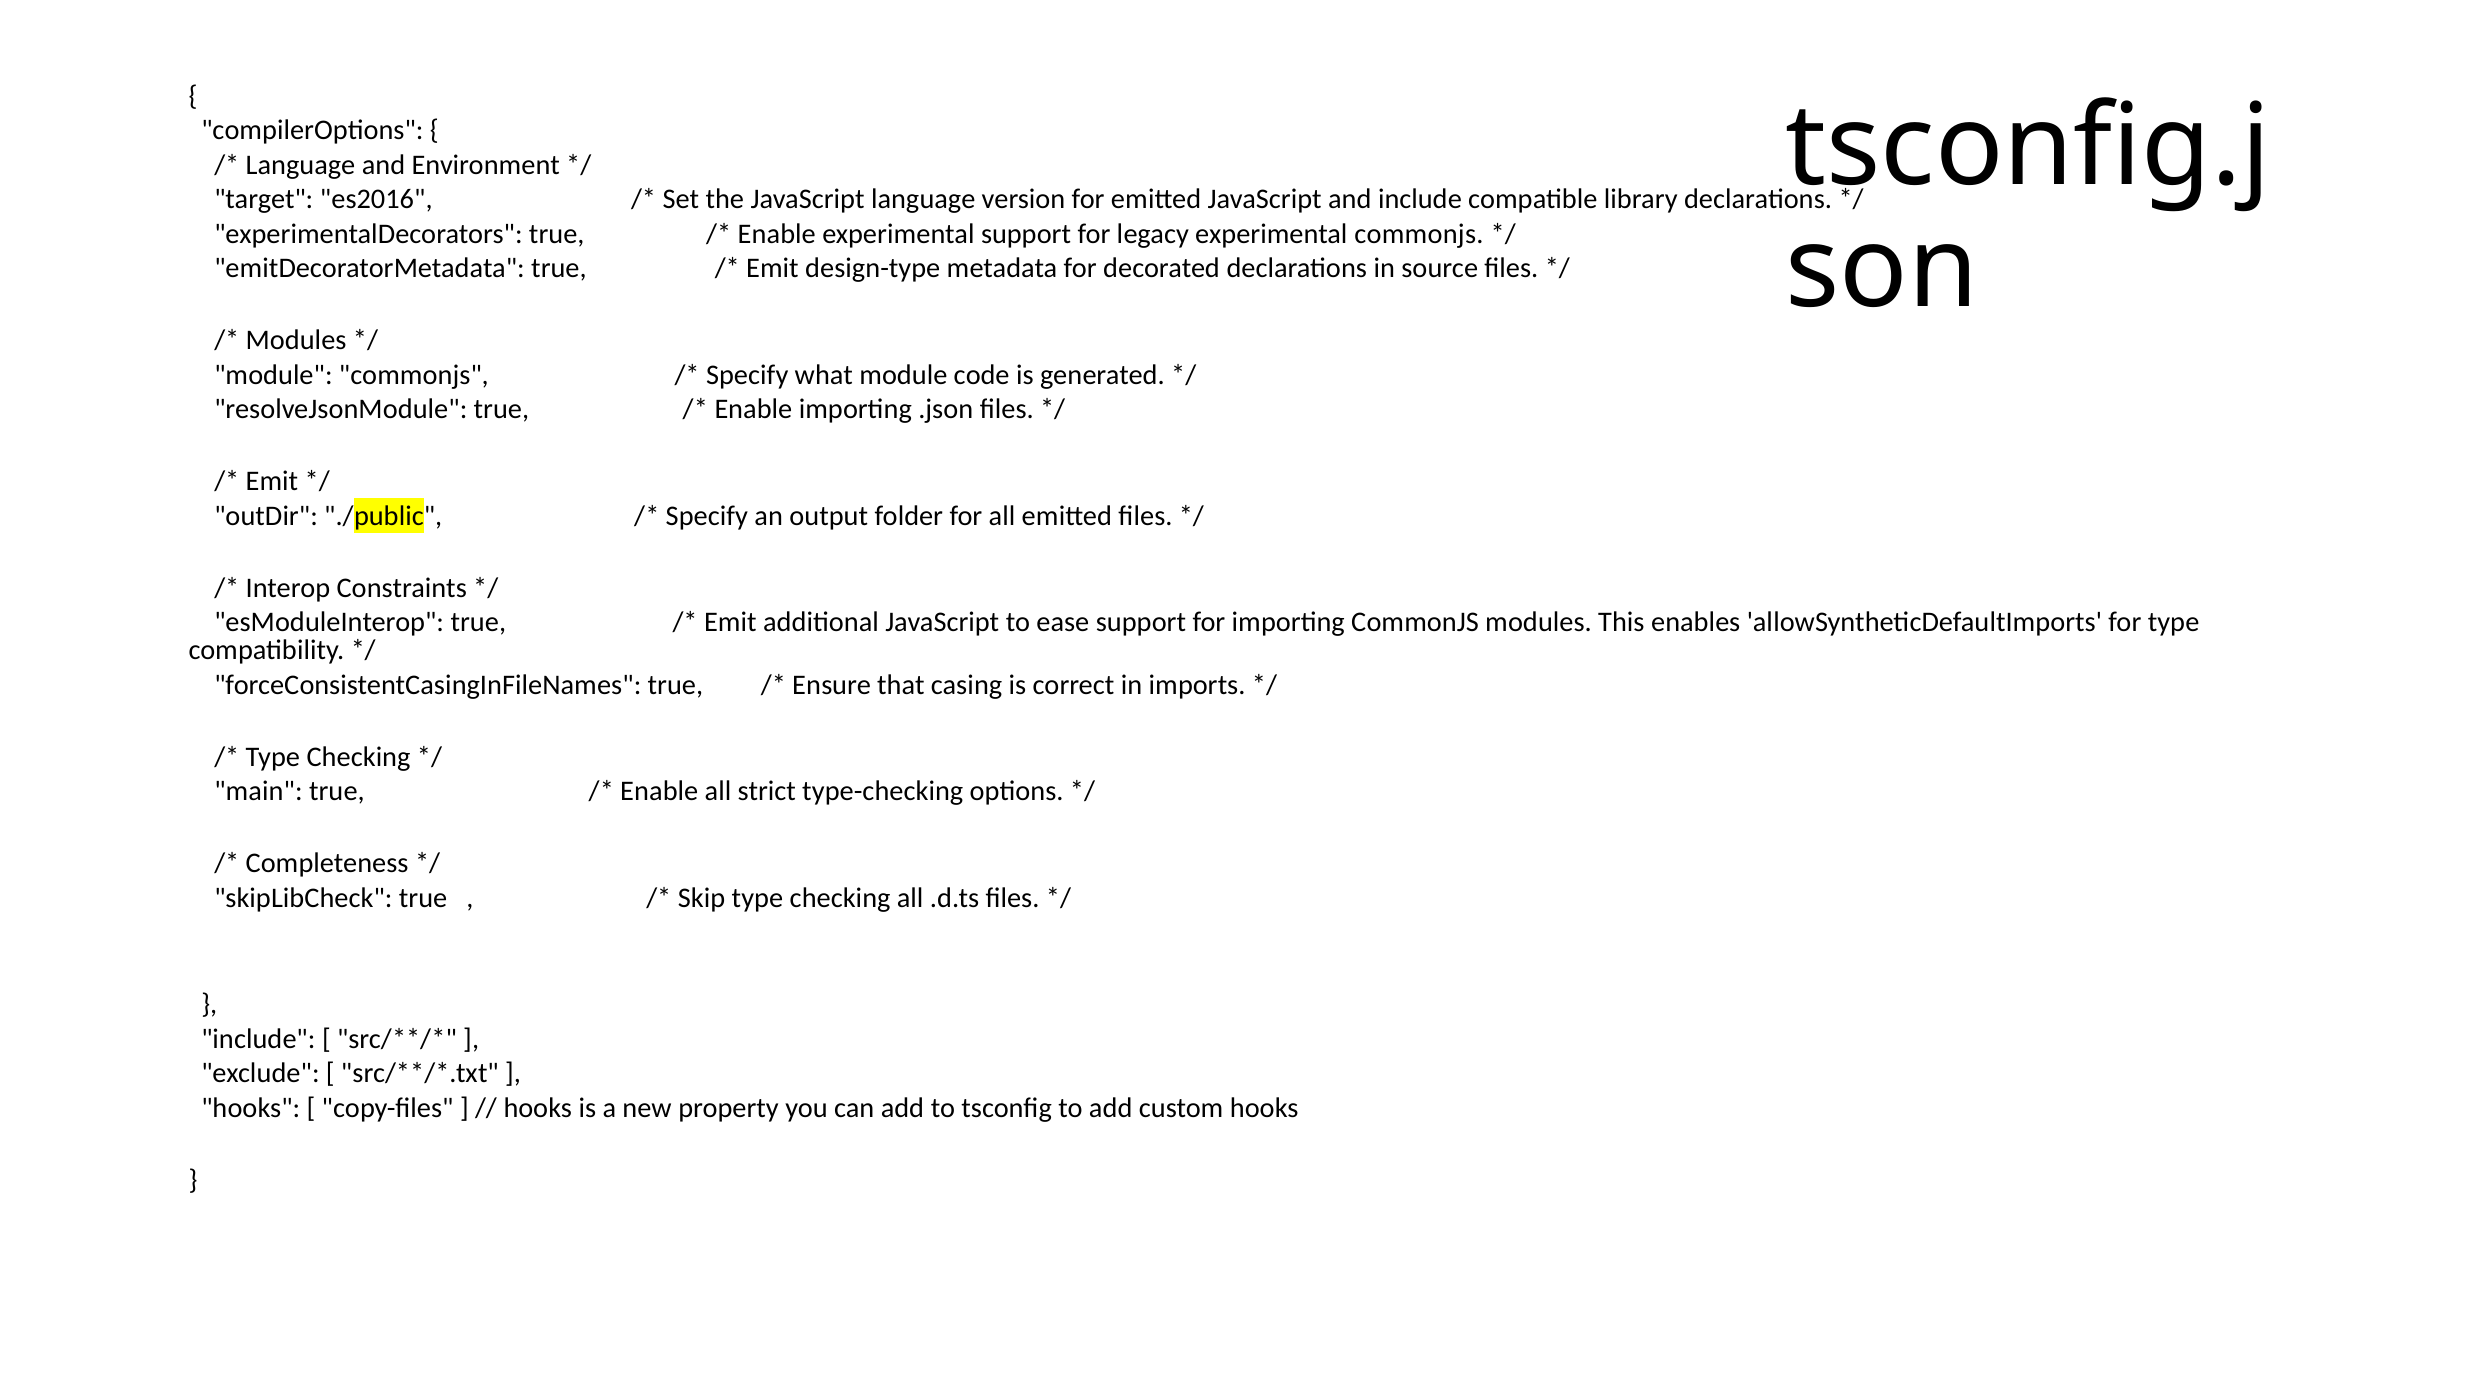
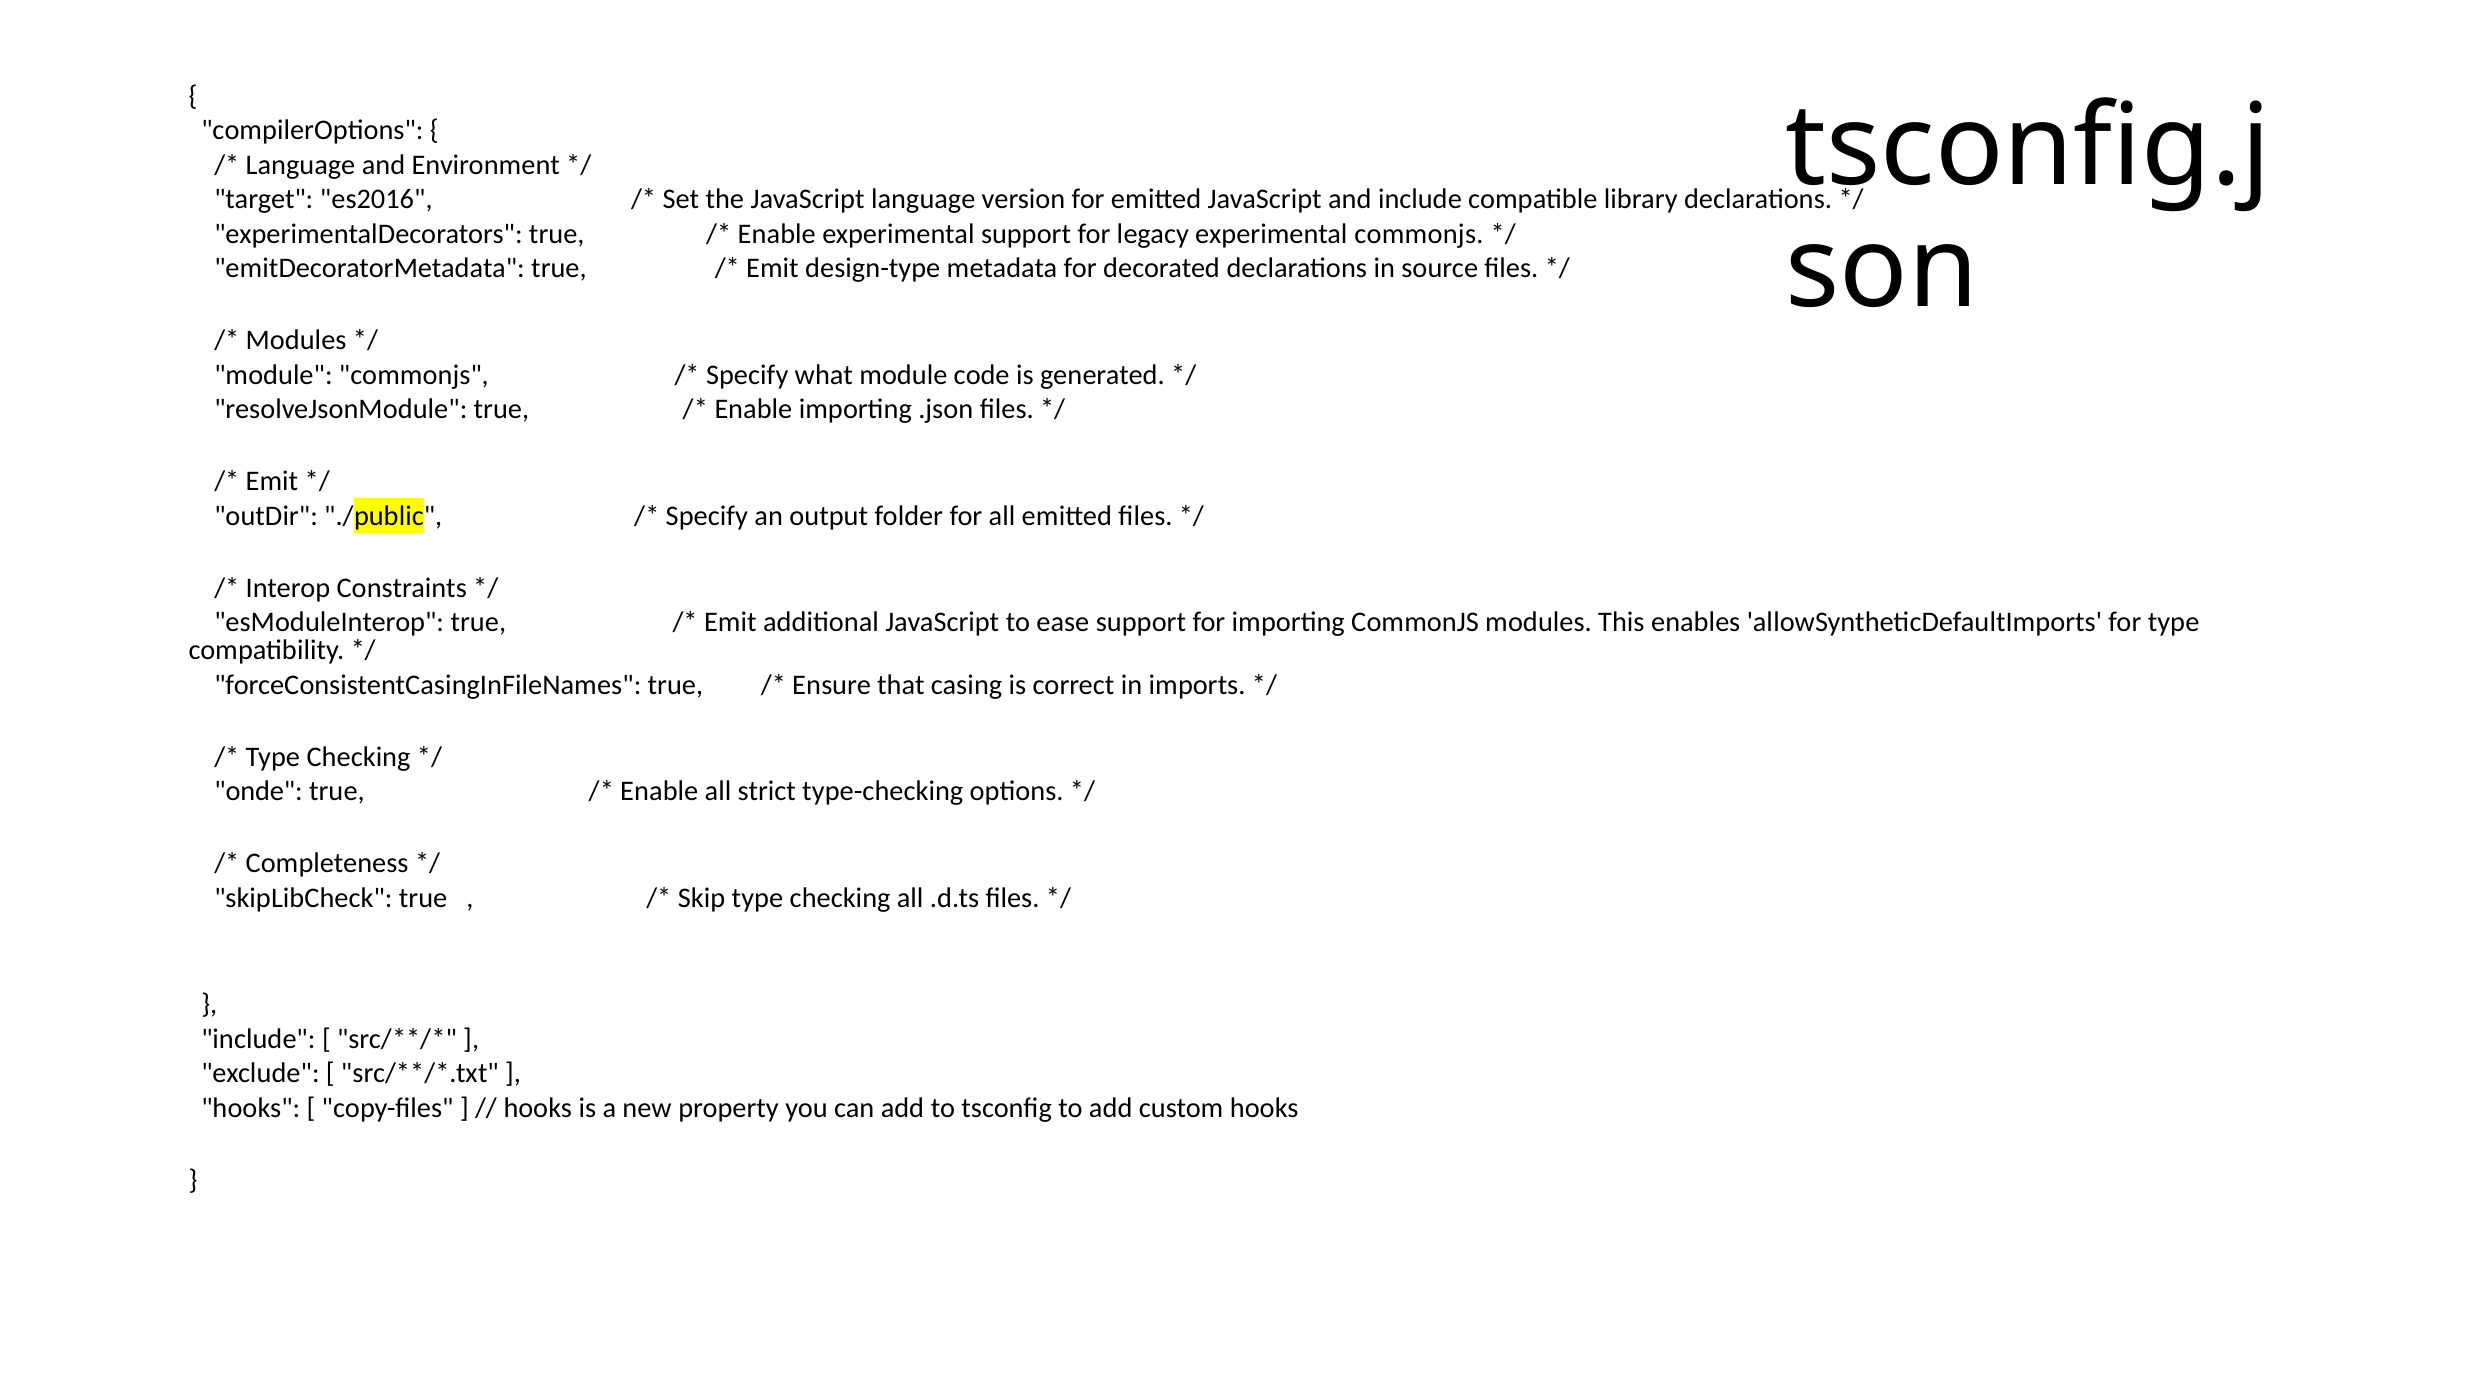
main: main -> onde
